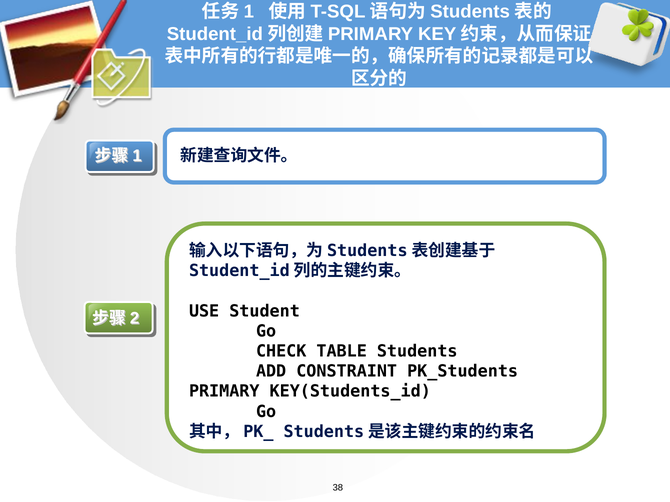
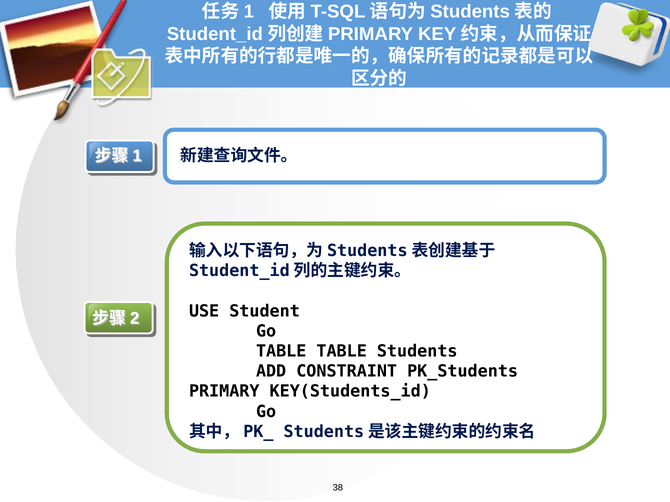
CHECK at (281, 352): CHECK -> TABLE
